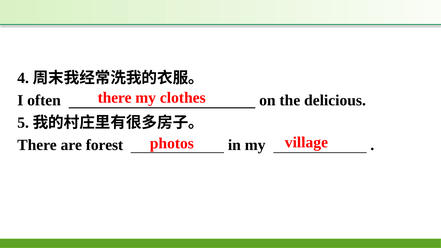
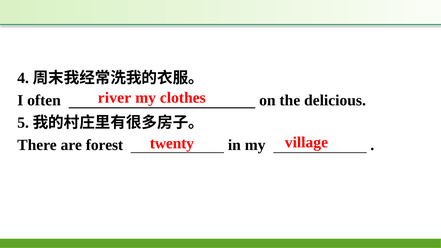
there at (115, 98): there -> river
photos: photos -> twenty
